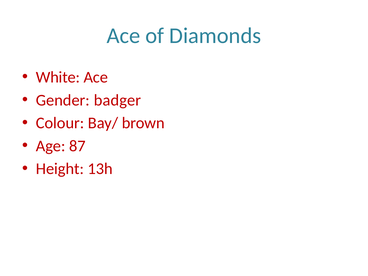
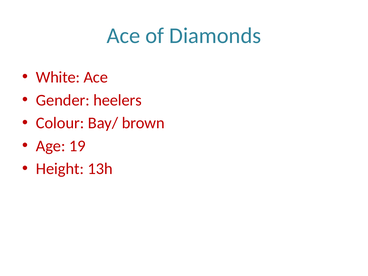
badger: badger -> heelers
87: 87 -> 19
